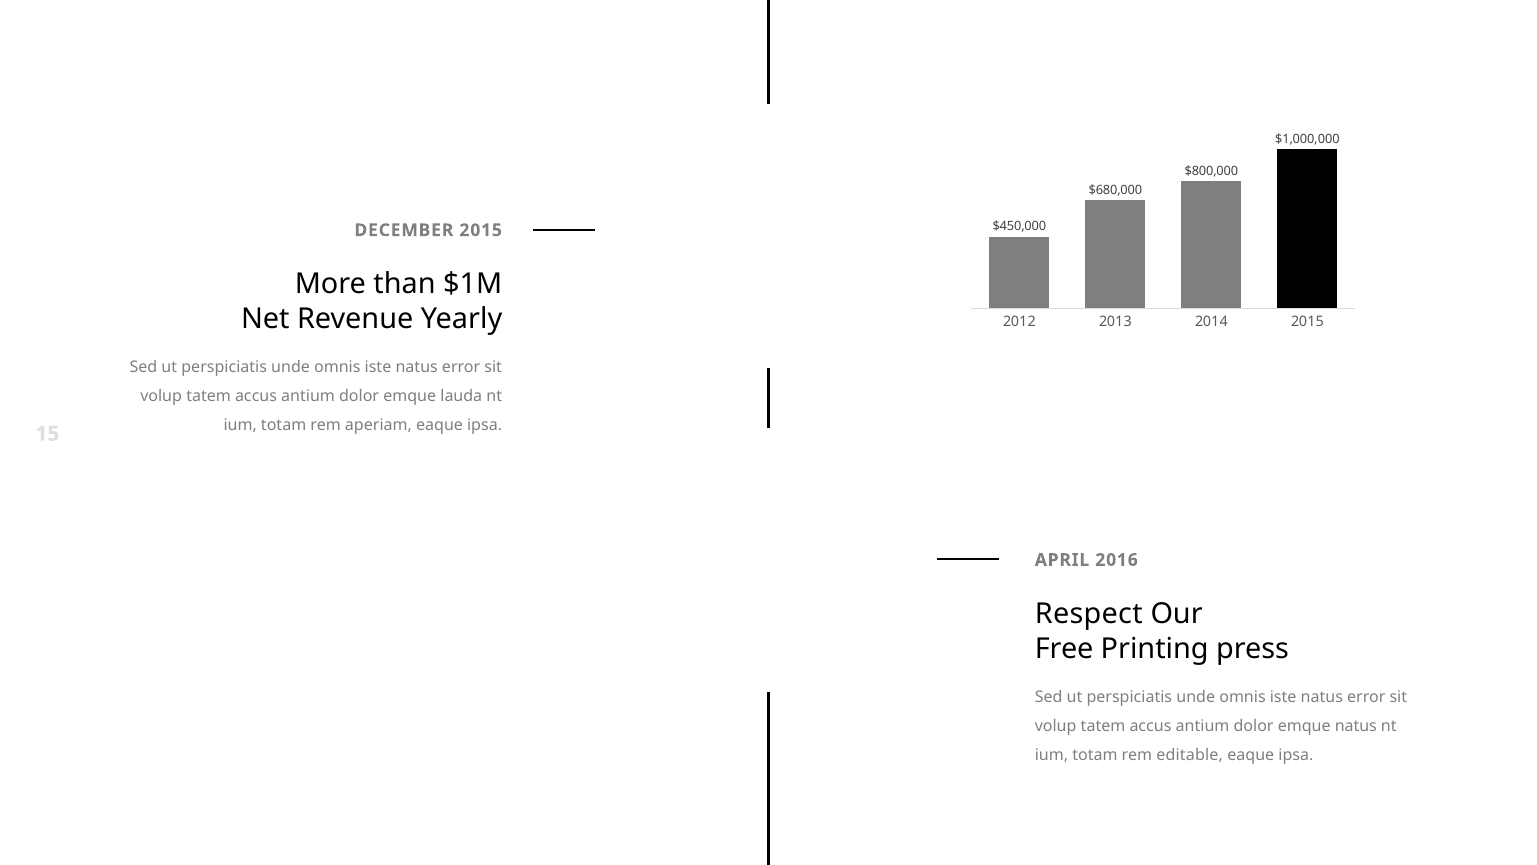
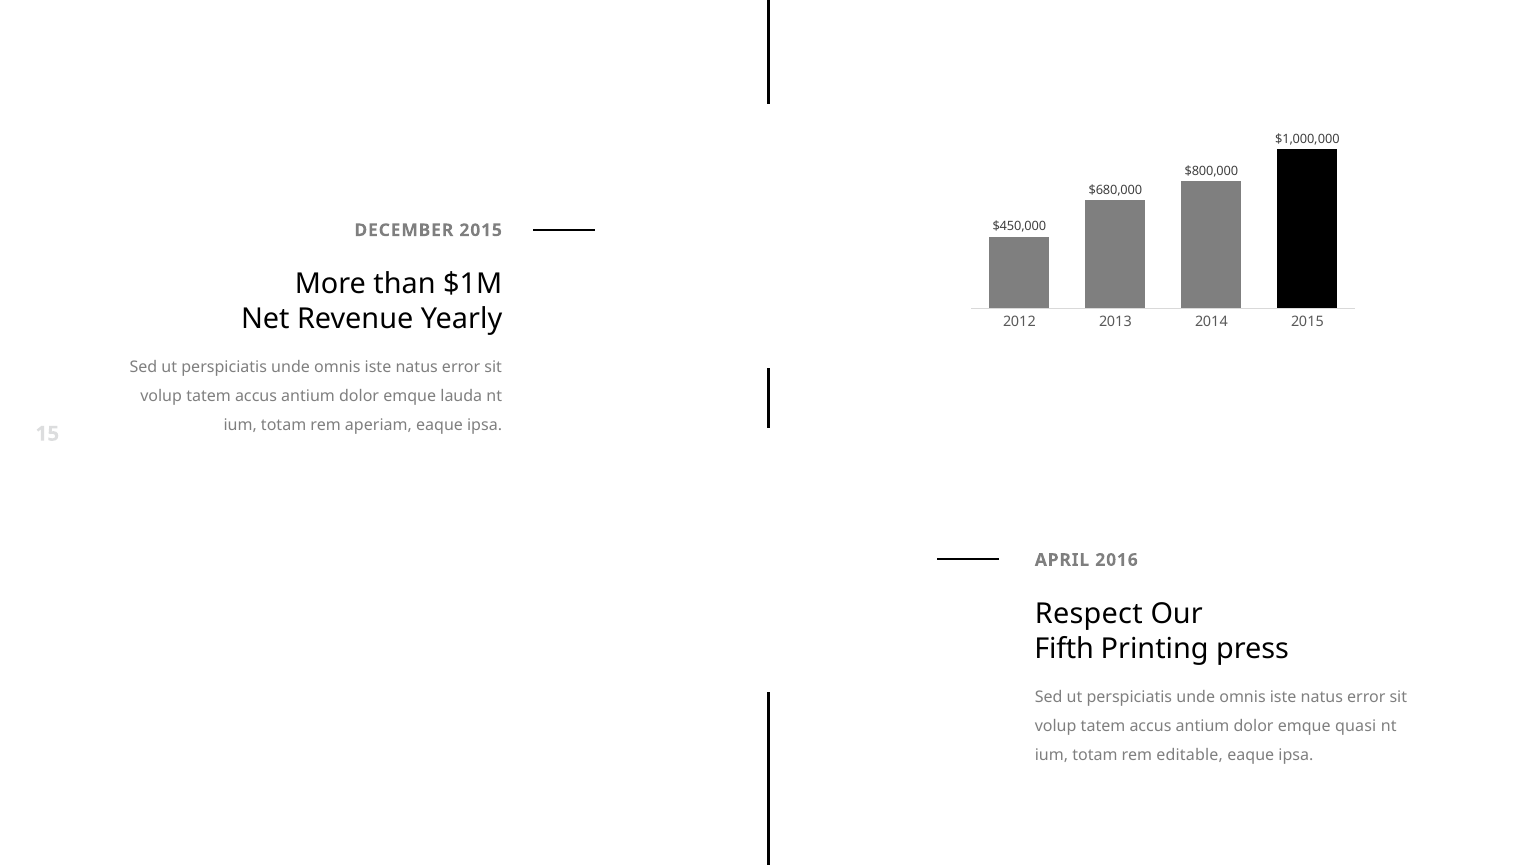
Free: Free -> Fifth
emque natus: natus -> quasi
